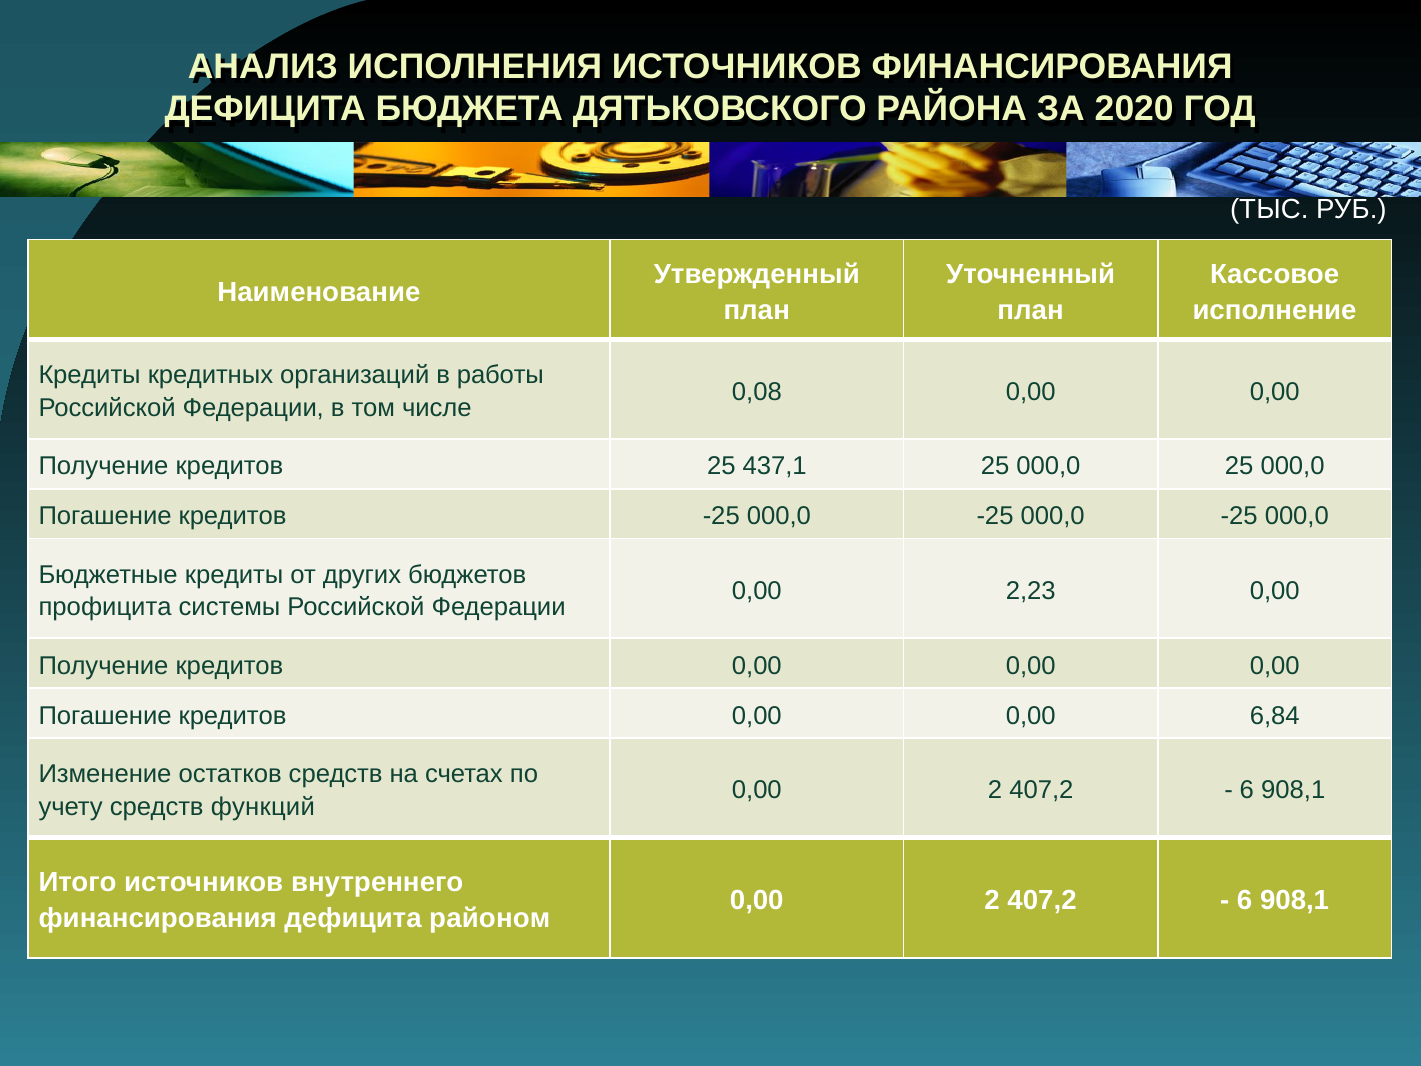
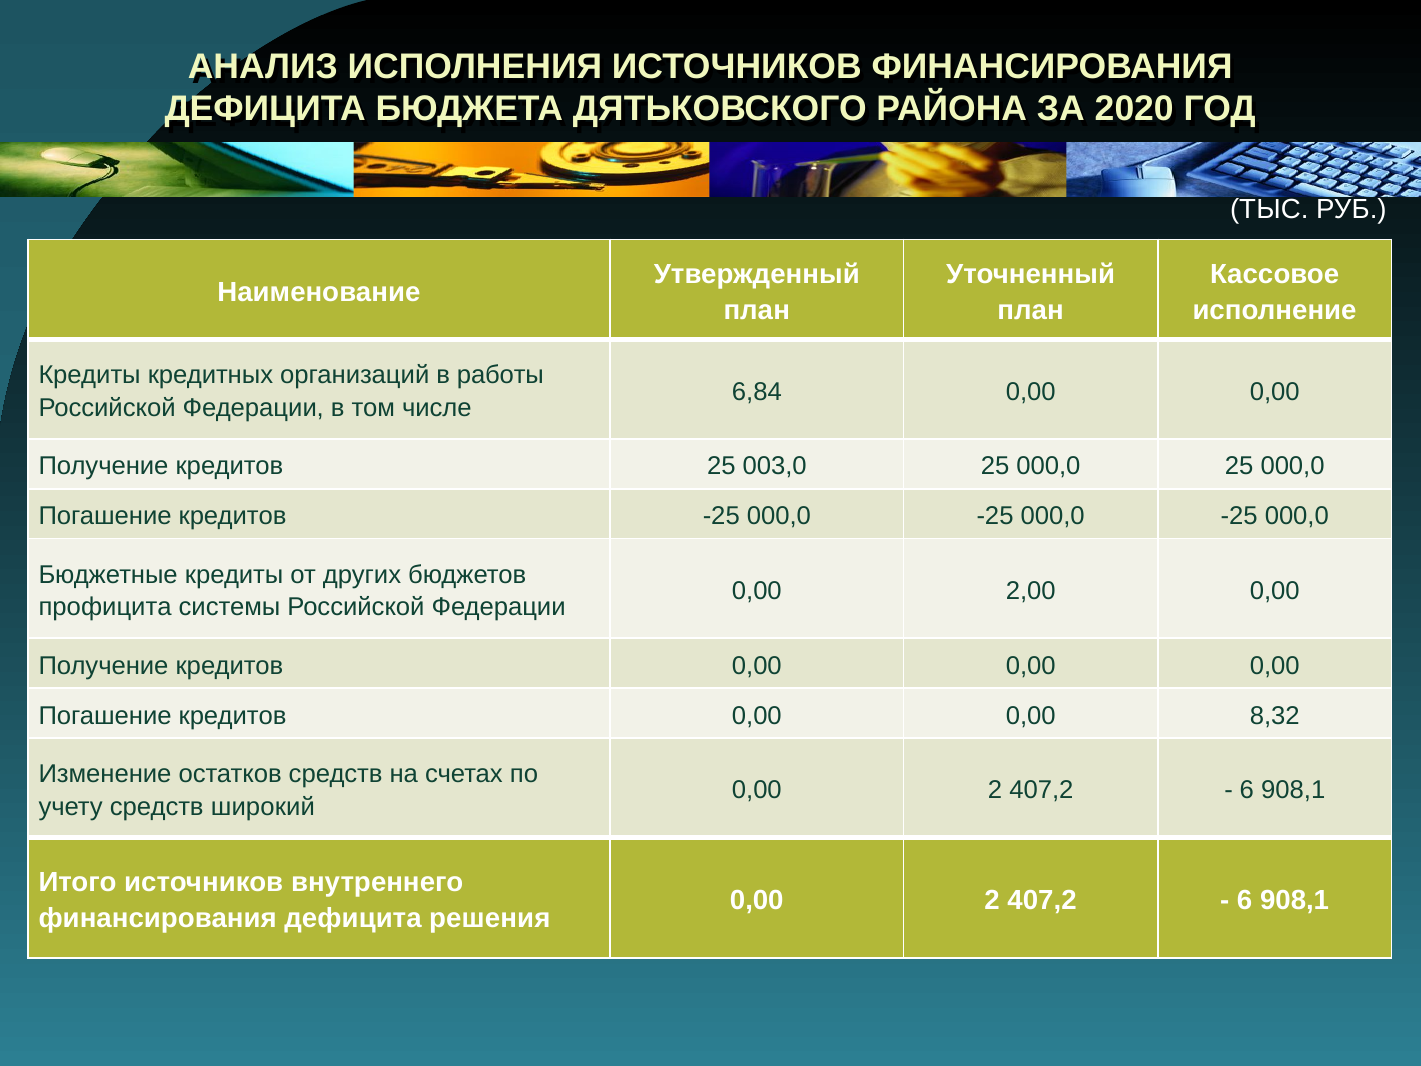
0,08: 0,08 -> 6,84
437,1: 437,1 -> 003,0
2,23: 2,23 -> 2,00
6,84: 6,84 -> 8,32
функций: функций -> широкий
районом: районом -> решения
